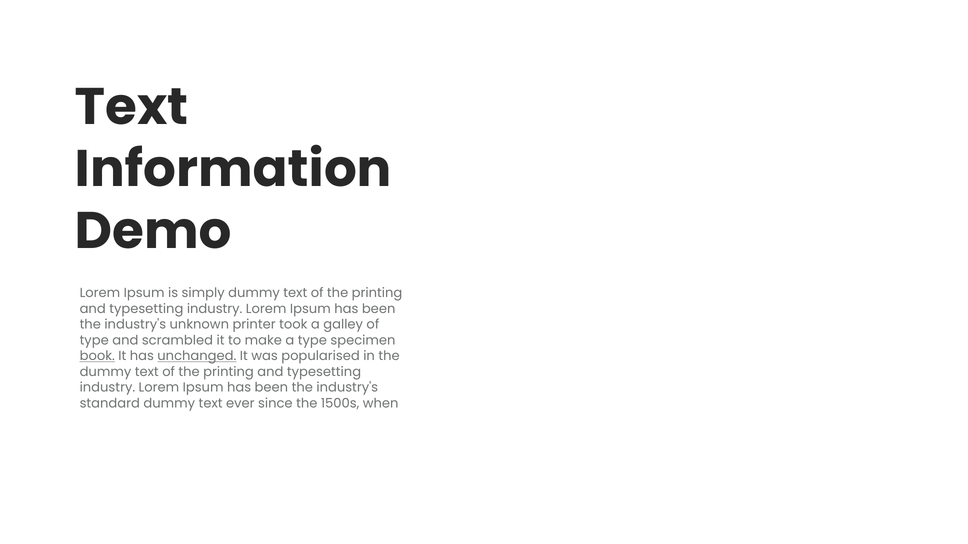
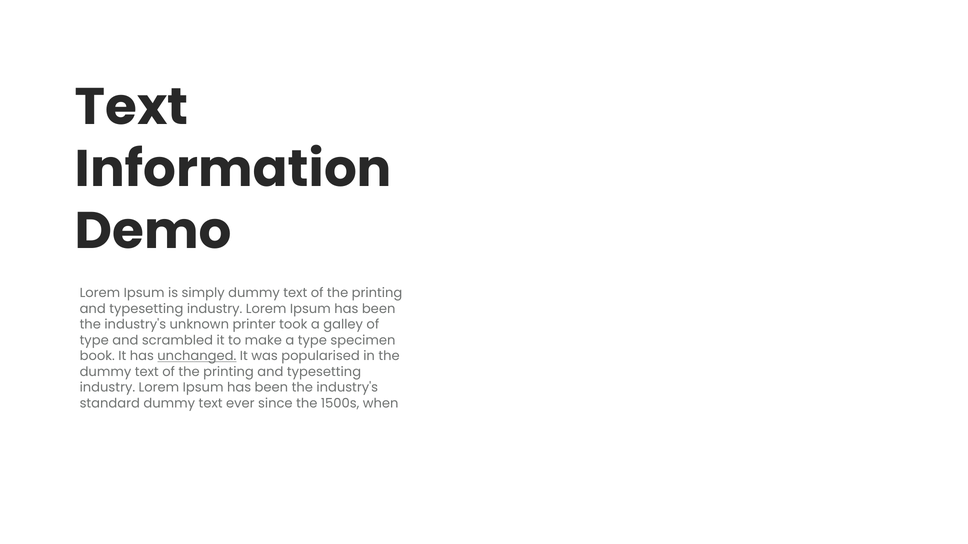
book underline: present -> none
